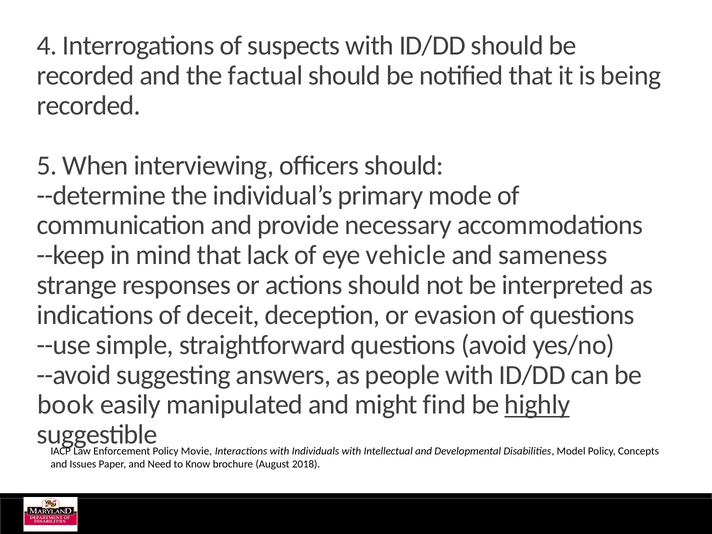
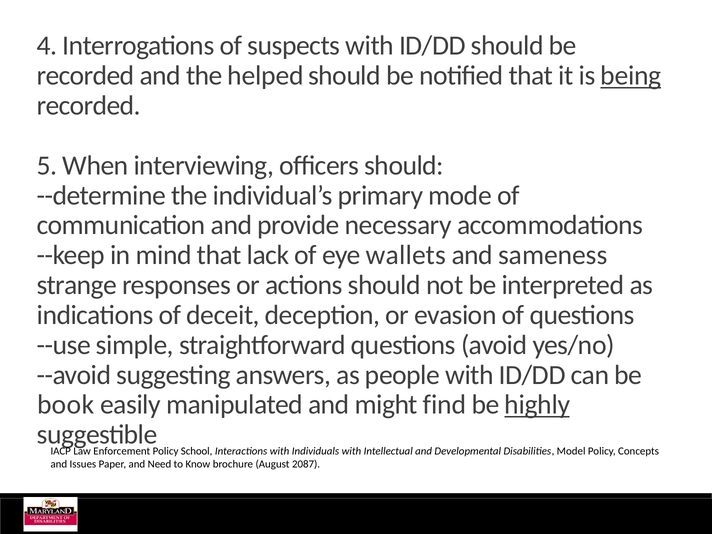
factual: factual -> helped
being underline: none -> present
vehicle: vehicle -> wallets
Movie: Movie -> School
2018: 2018 -> 2087
